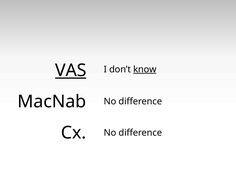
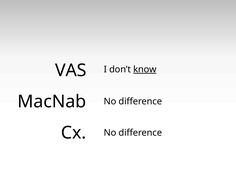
VAS underline: present -> none
